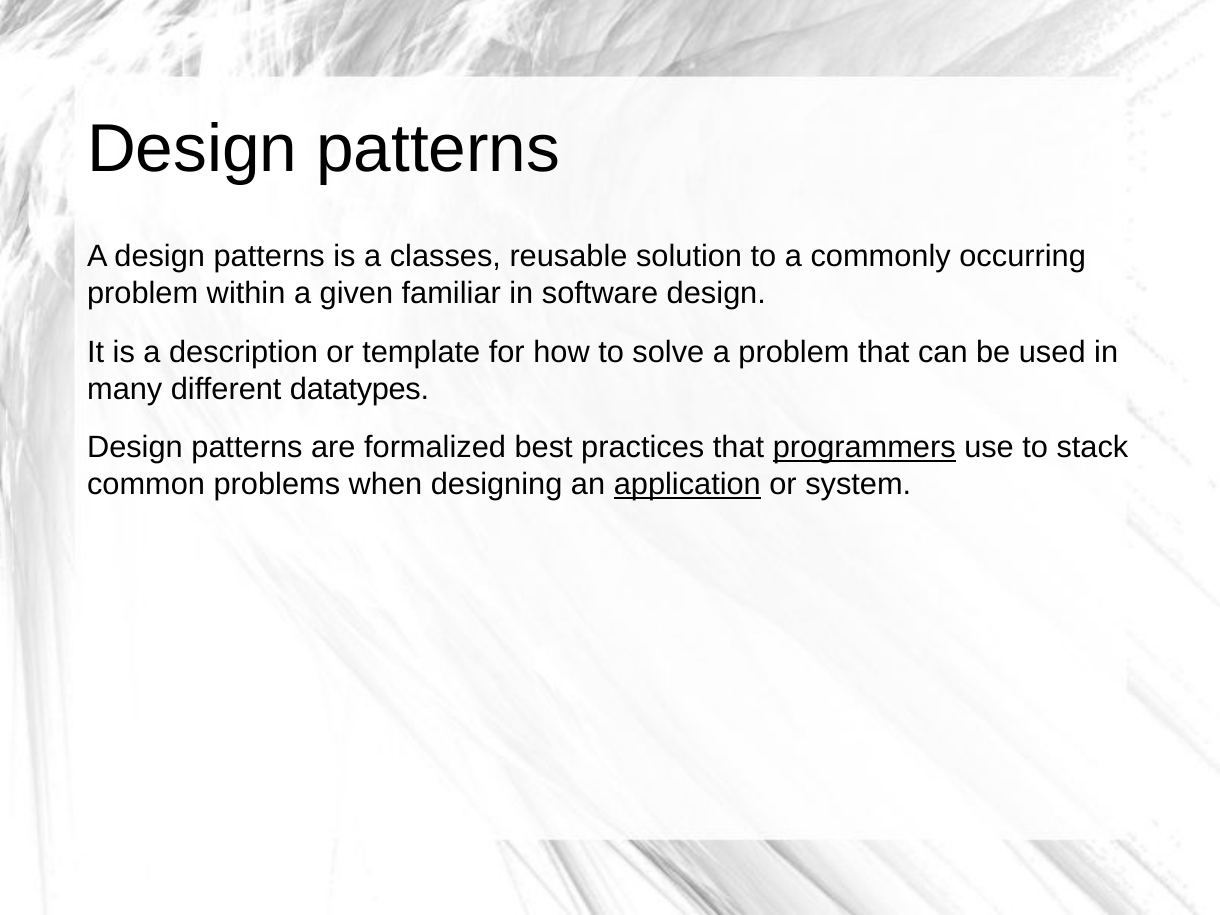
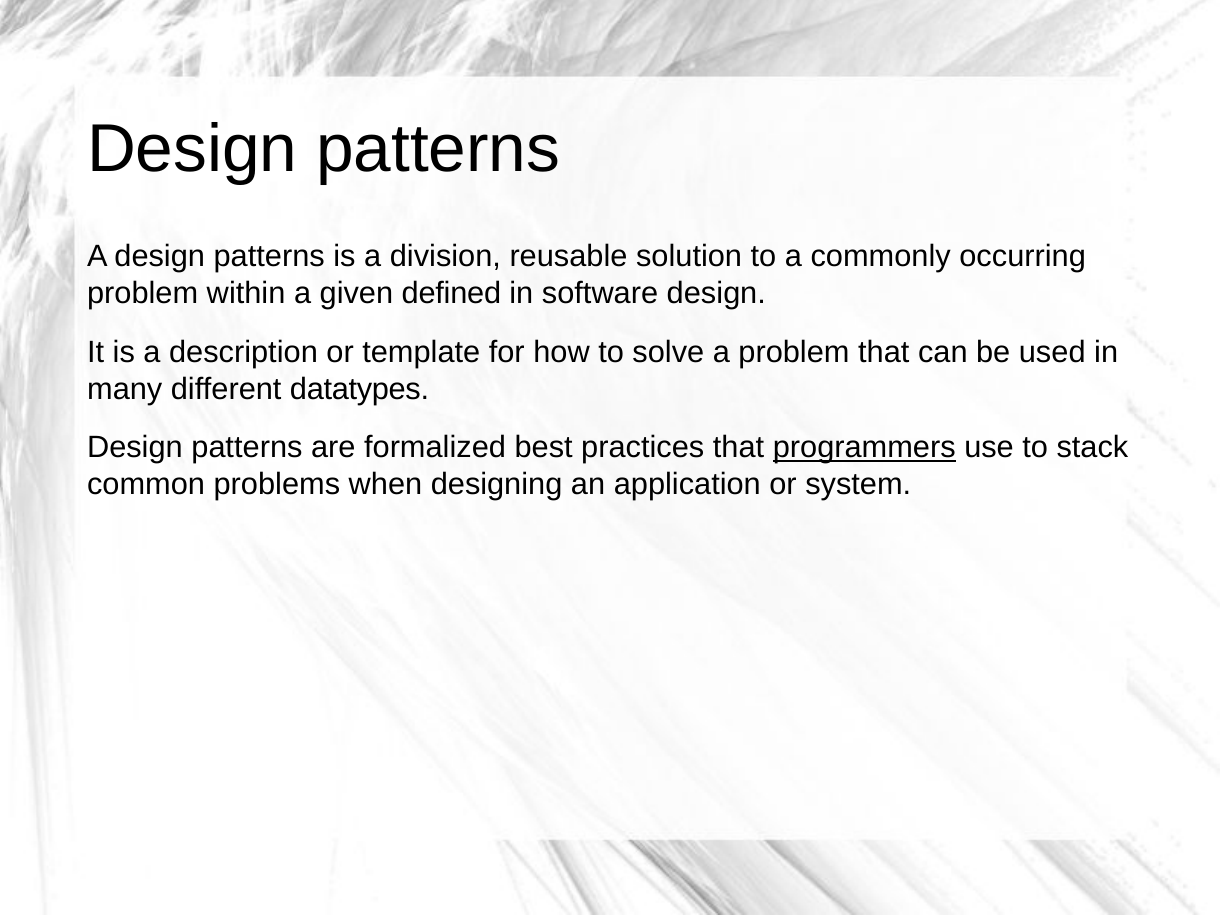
classes: classes -> division
familiar: familiar -> defined
application underline: present -> none
